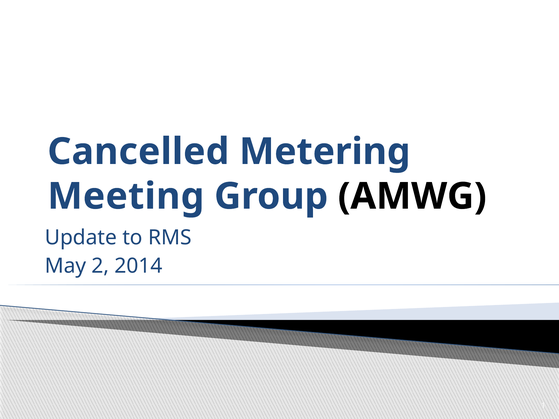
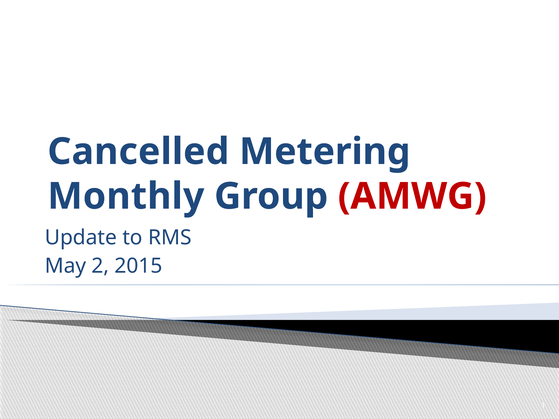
Meeting: Meeting -> Monthly
AMWG colour: black -> red
2014: 2014 -> 2015
